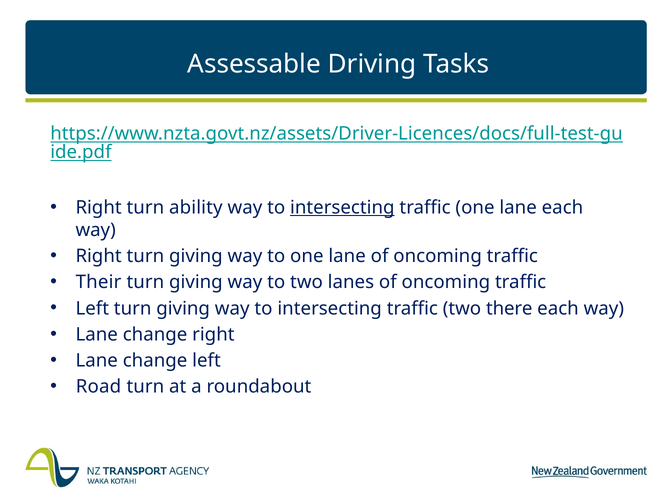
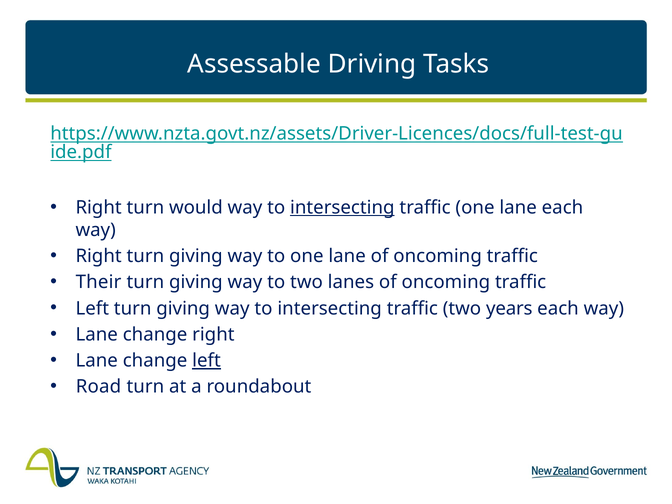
ability: ability -> would
there: there -> years
left at (207, 361) underline: none -> present
